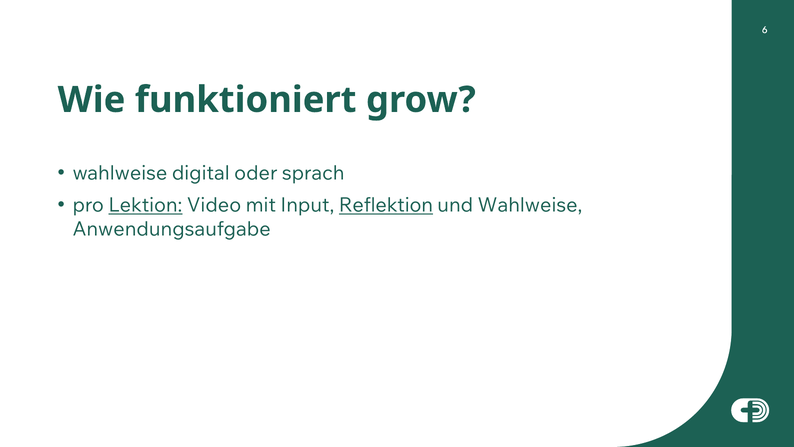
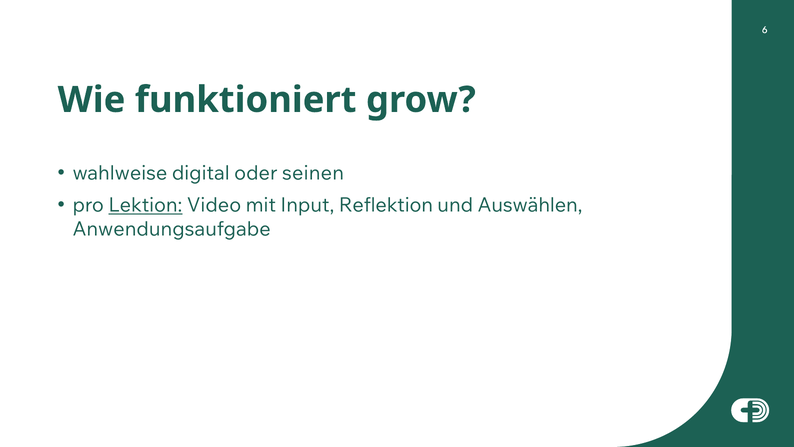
sprach: sprach -> seinen
Reflektion underline: present -> none
und Wahlweise: Wahlweise -> Auswählen
